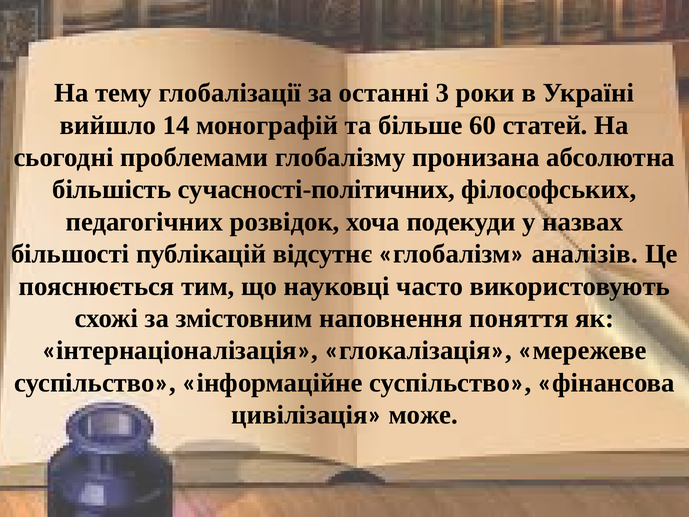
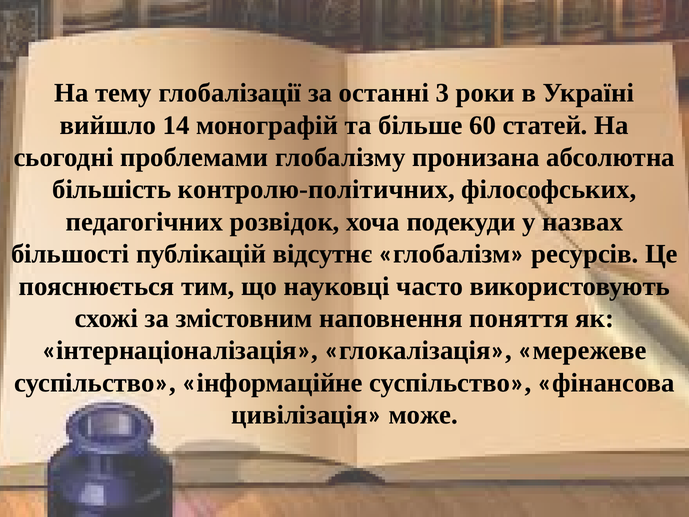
сучасності-політичних: сучасності-політичних -> контролю-політичних
аналізів: аналізів -> ресурсів
